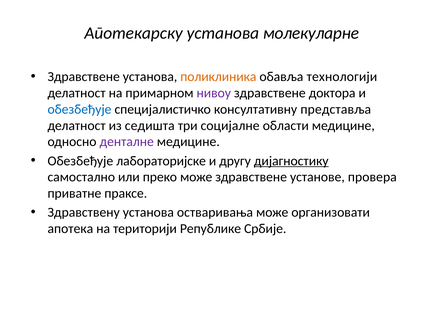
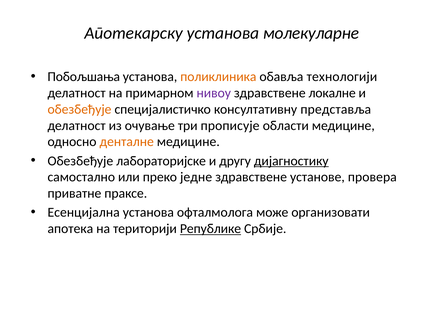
Здравствене at (84, 77): Здравствене -> Побољшања
доктора: доктора -> локалне
обезбеђује colour: blue -> orange
седишта: седишта -> очување
социјалне: социјалне -> прописује
денталне colour: purple -> orange
преко може: може -> једне
Здравствену: Здравствену -> Есенцијална
остваривања: остваривања -> офталмолога
Републике underline: none -> present
